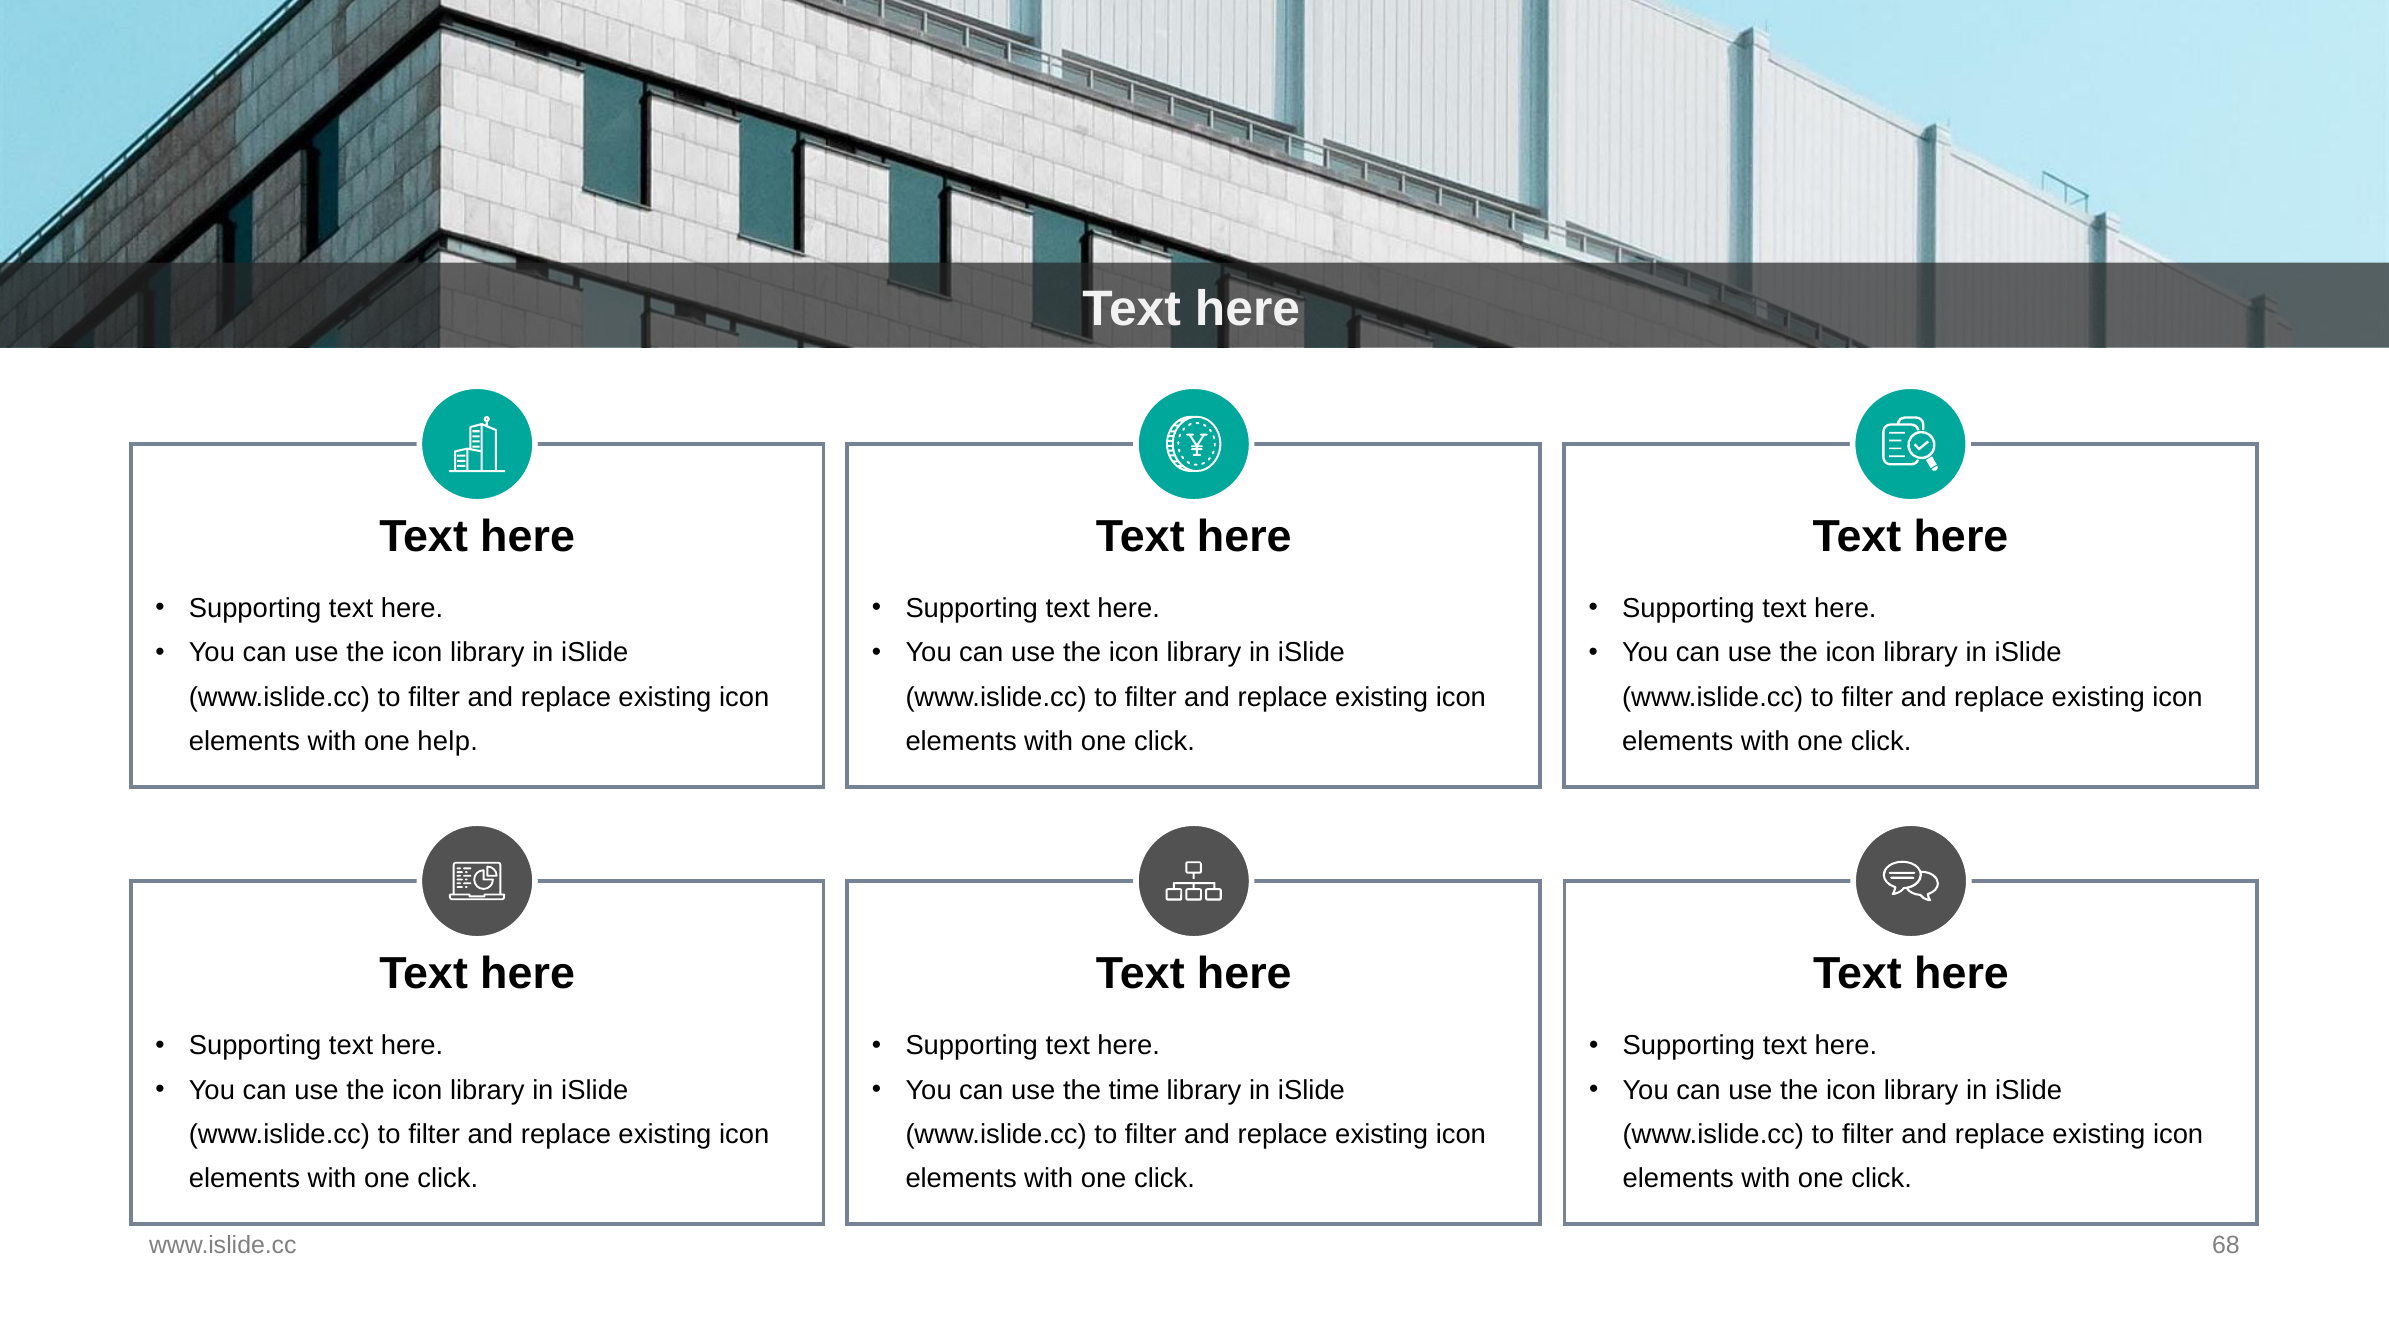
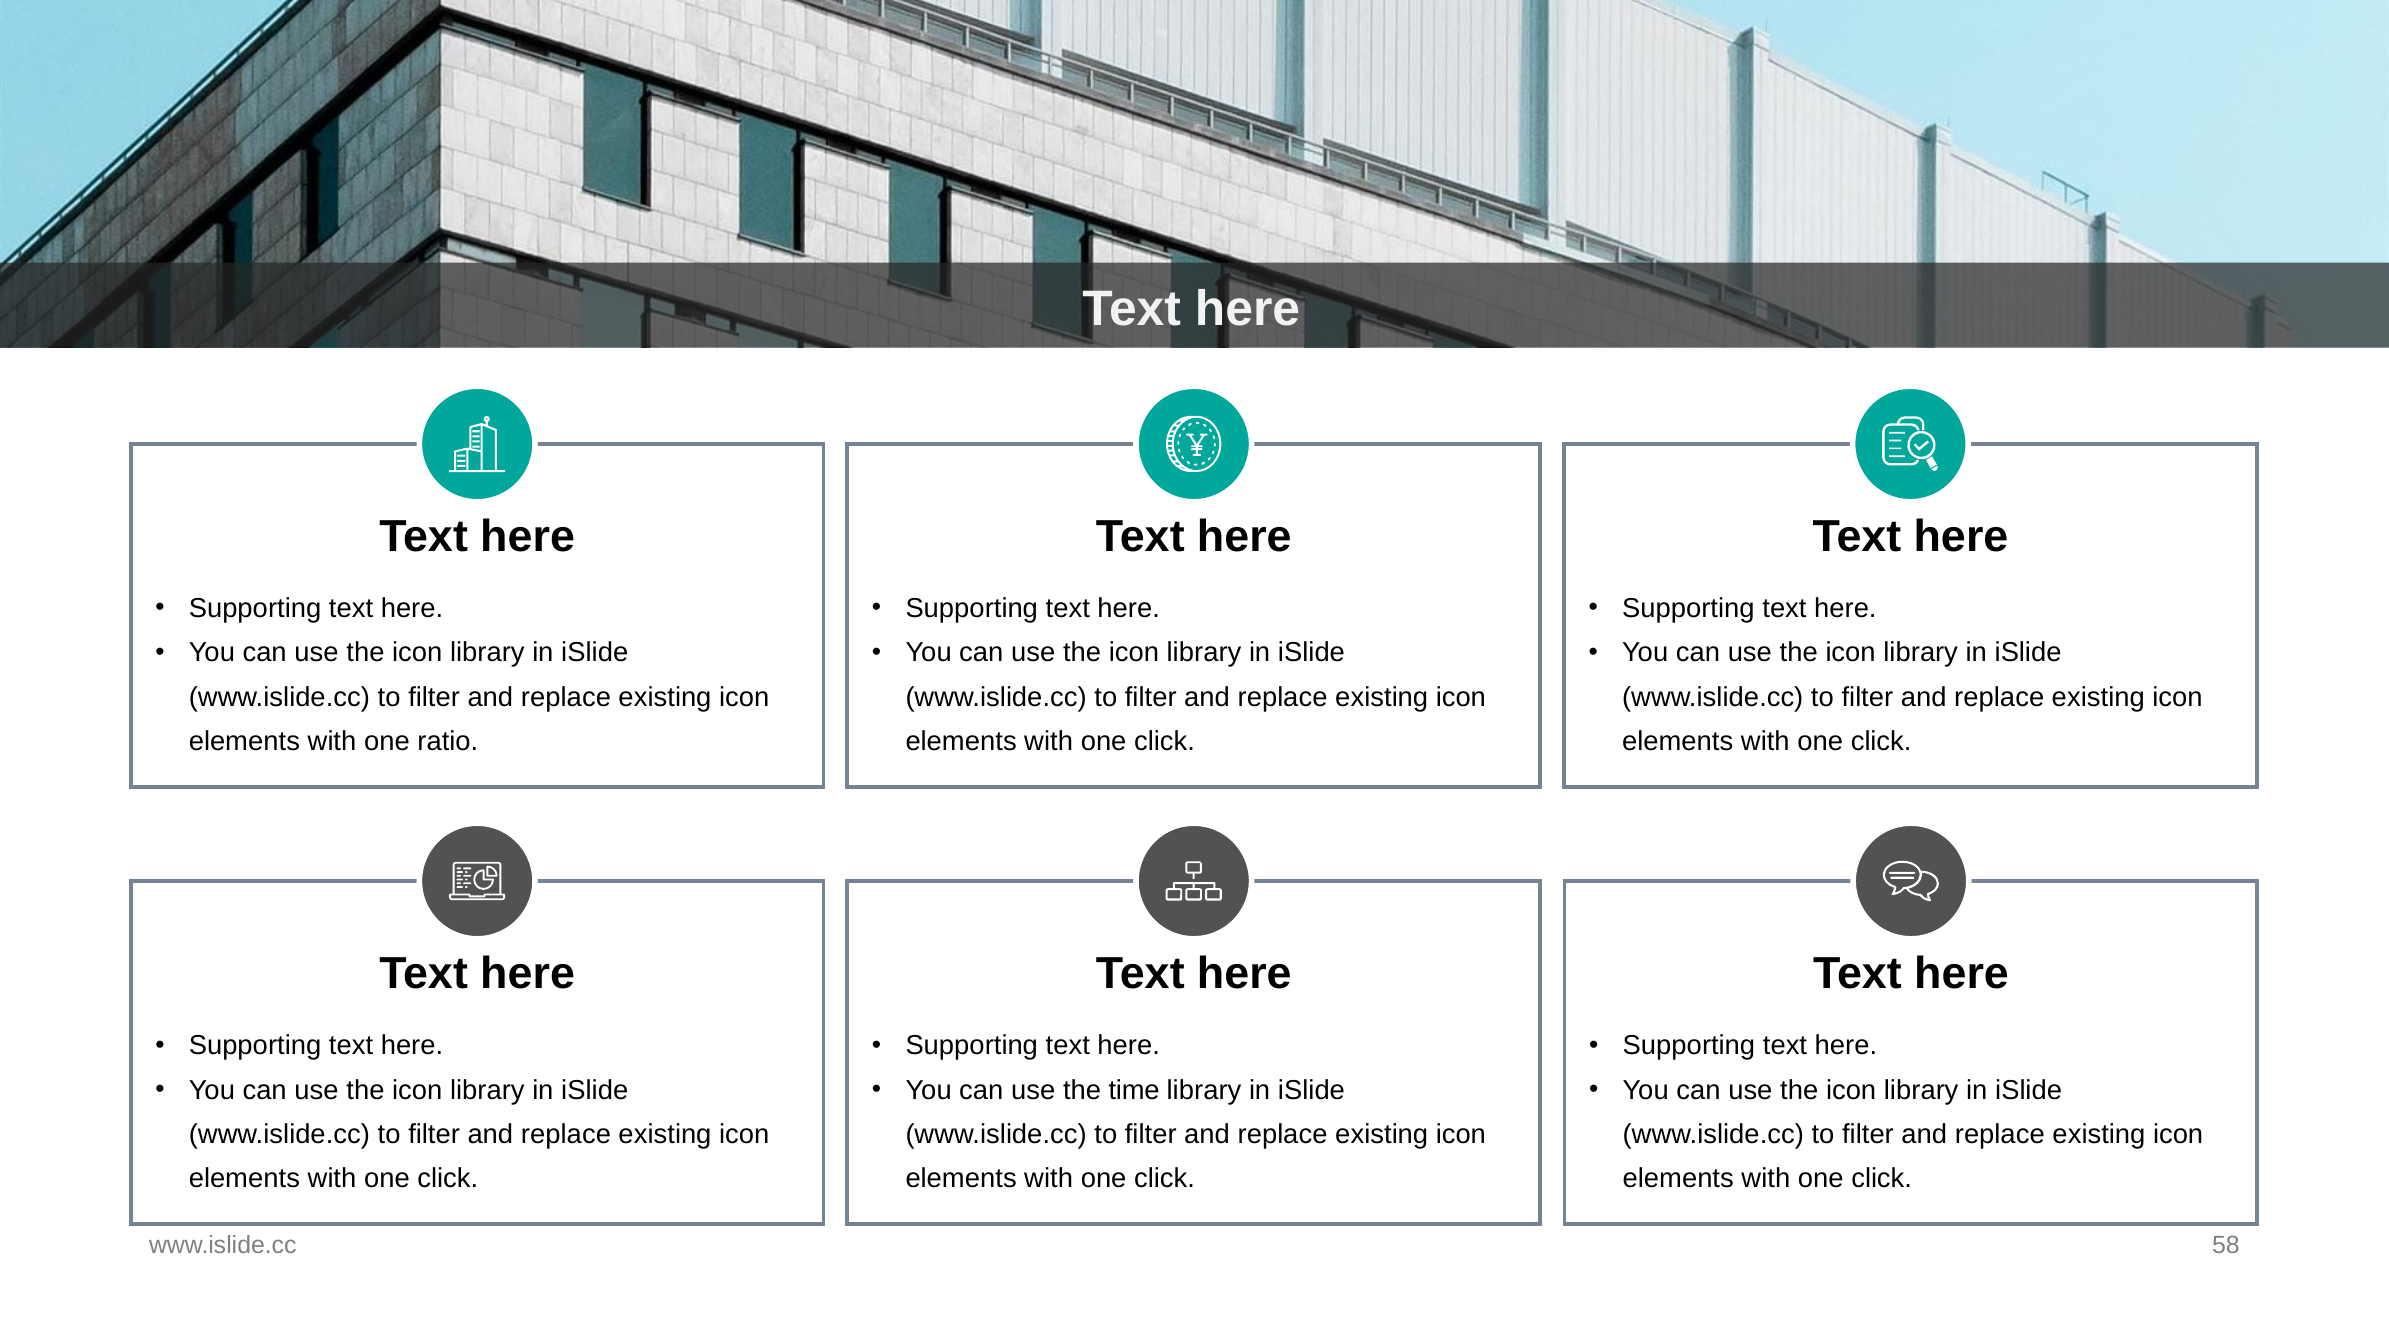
help: help -> ratio
68: 68 -> 58
